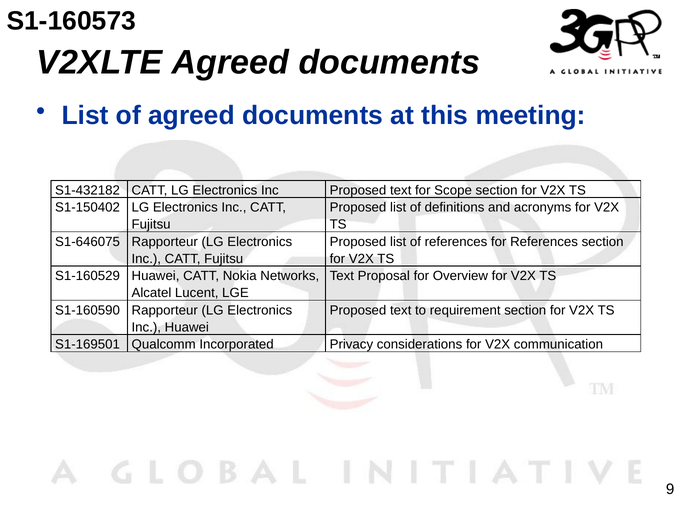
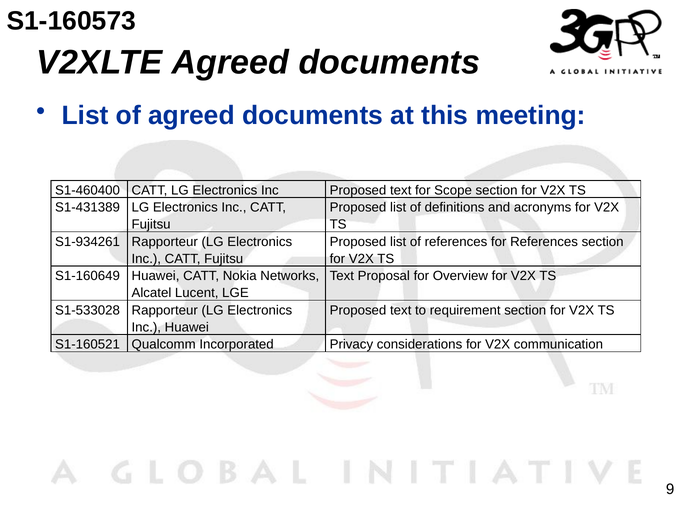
S1-432182: S1-432182 -> S1-460400
S1-150402: S1-150402 -> S1-431389
S1-646075: S1-646075 -> S1-934261
S1-160529: S1-160529 -> S1-160649
S1-160590: S1-160590 -> S1-533028
S1-169501: S1-169501 -> S1-160521
